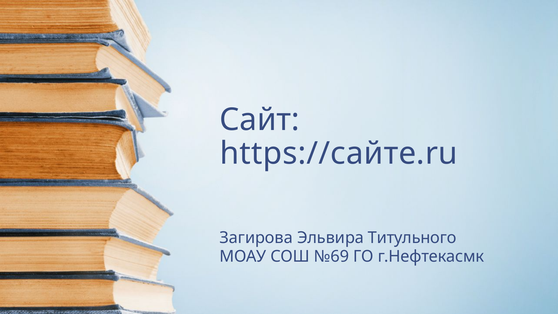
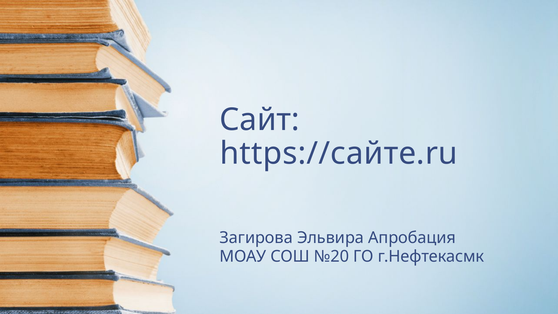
Титульного: Титульного -> Апробация
№69: №69 -> №20
